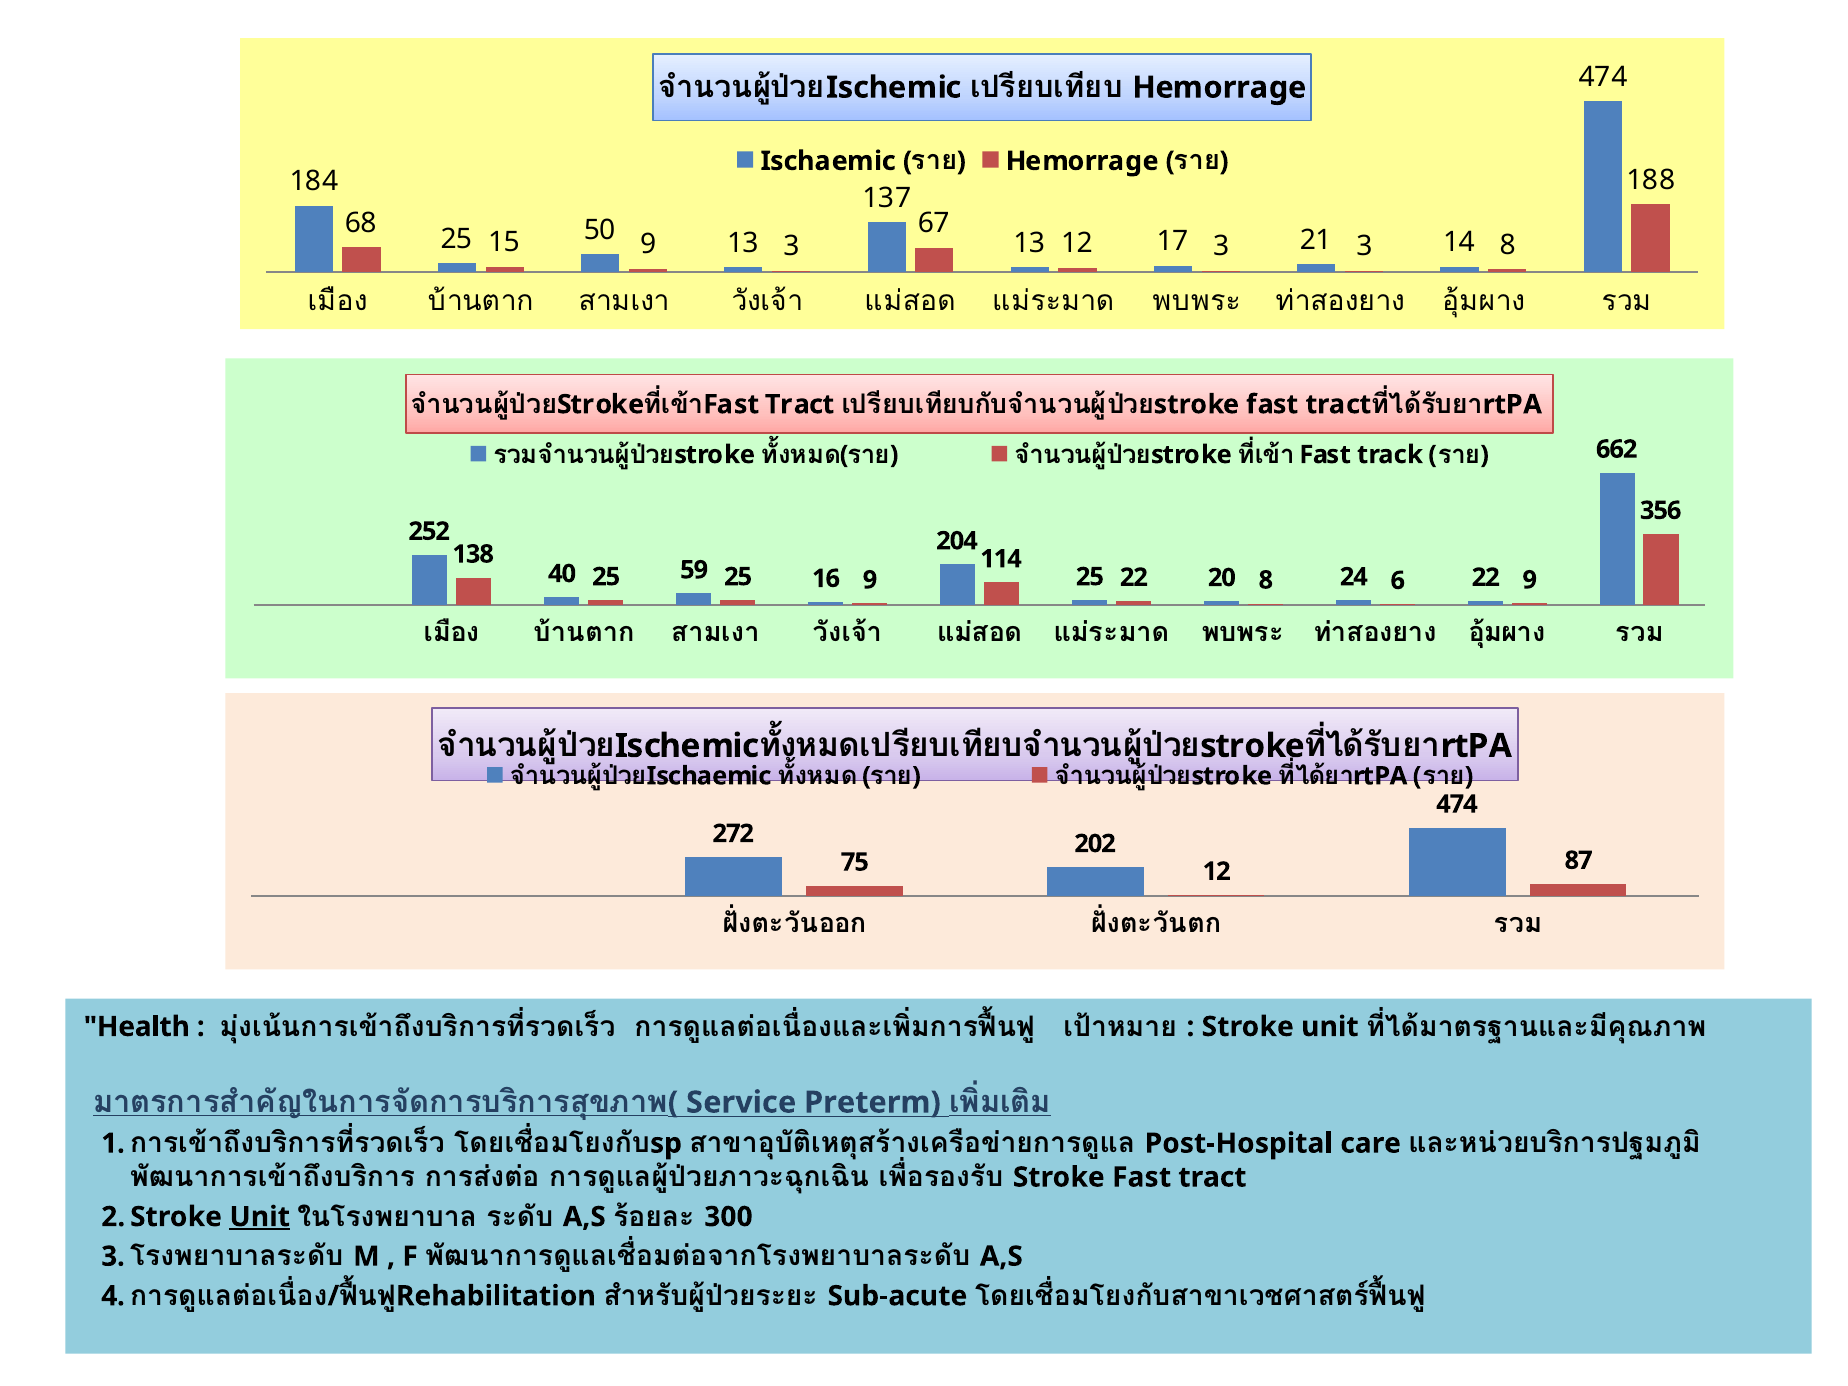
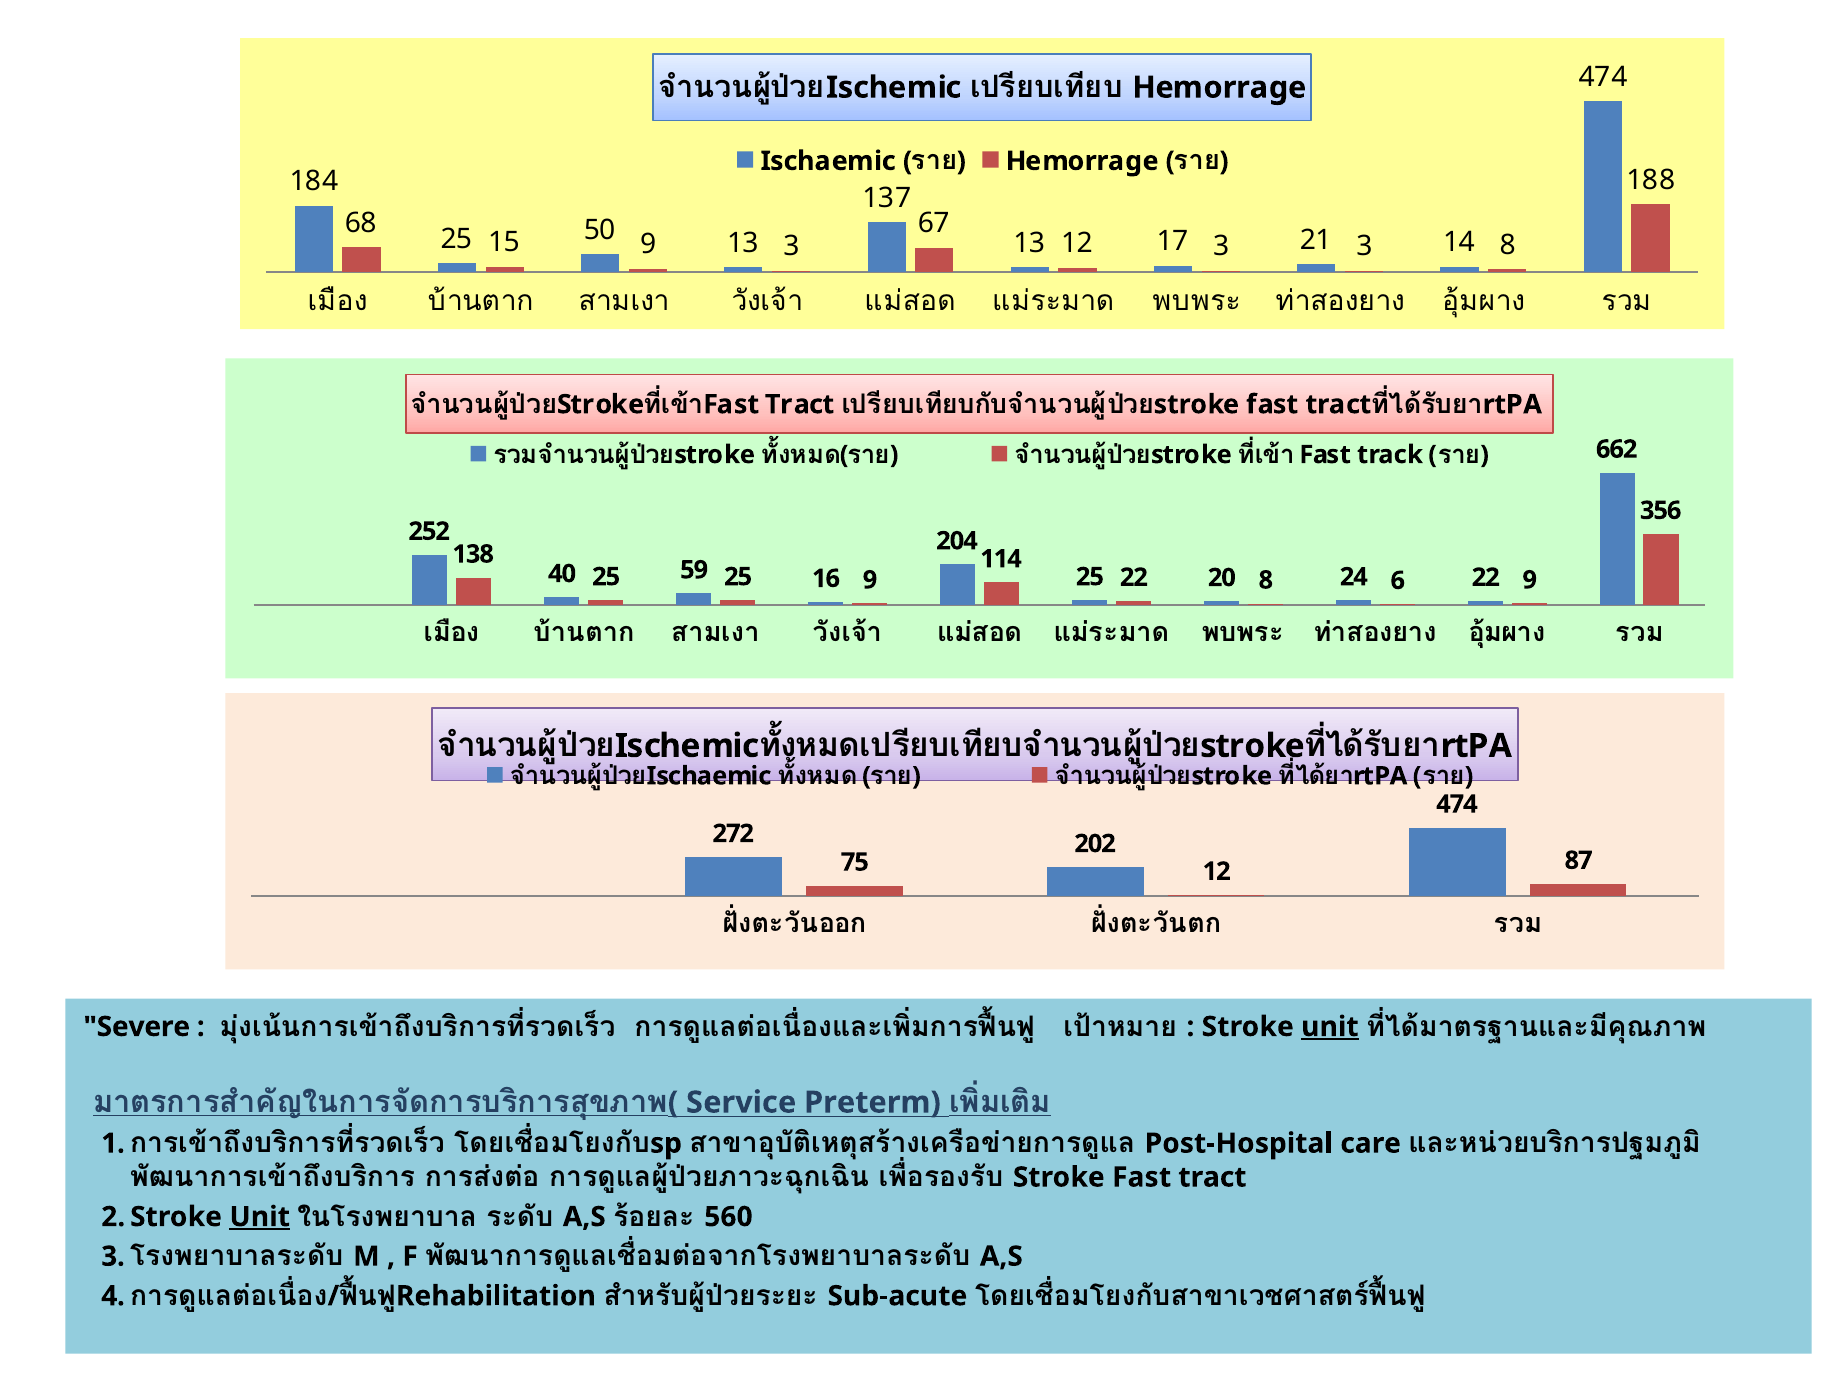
unit at (1330, 1027) underline: none -> present
Health: Health -> Severe
300: 300 -> 560
